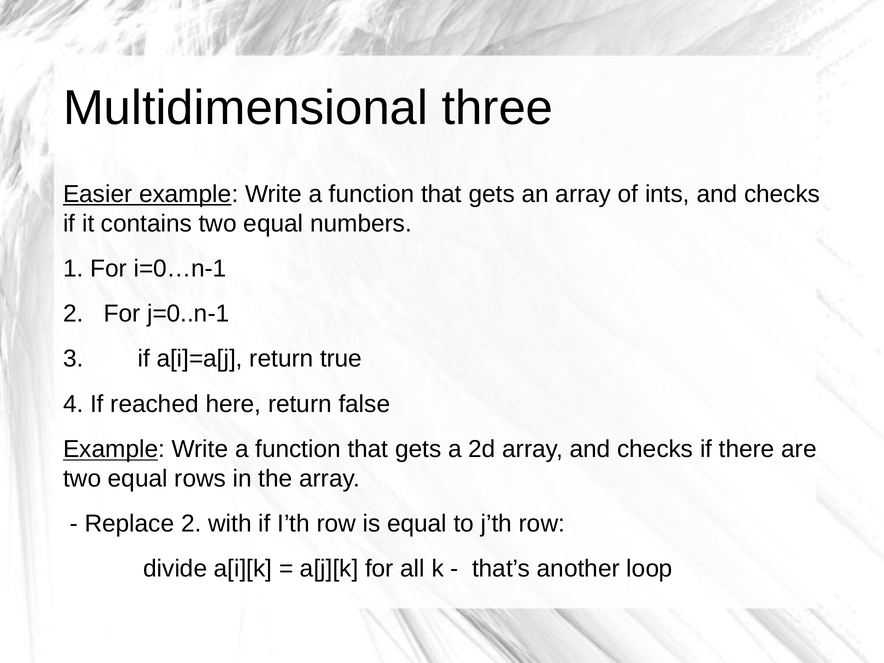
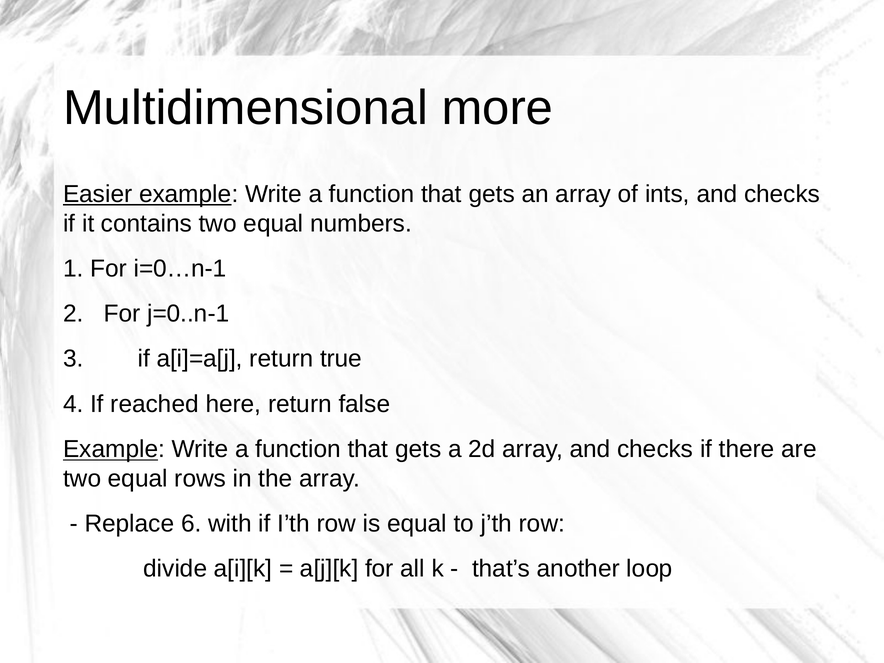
three: three -> more
Replace 2: 2 -> 6
